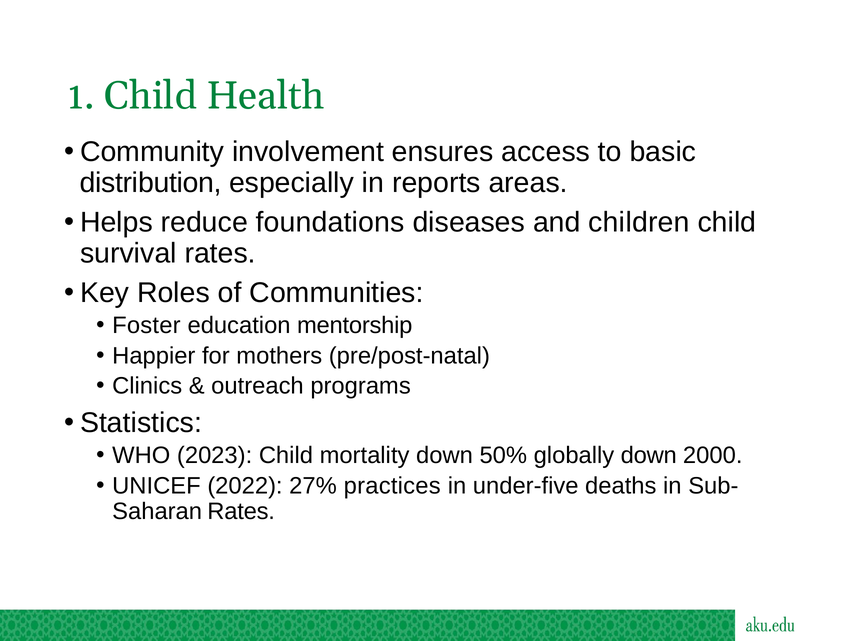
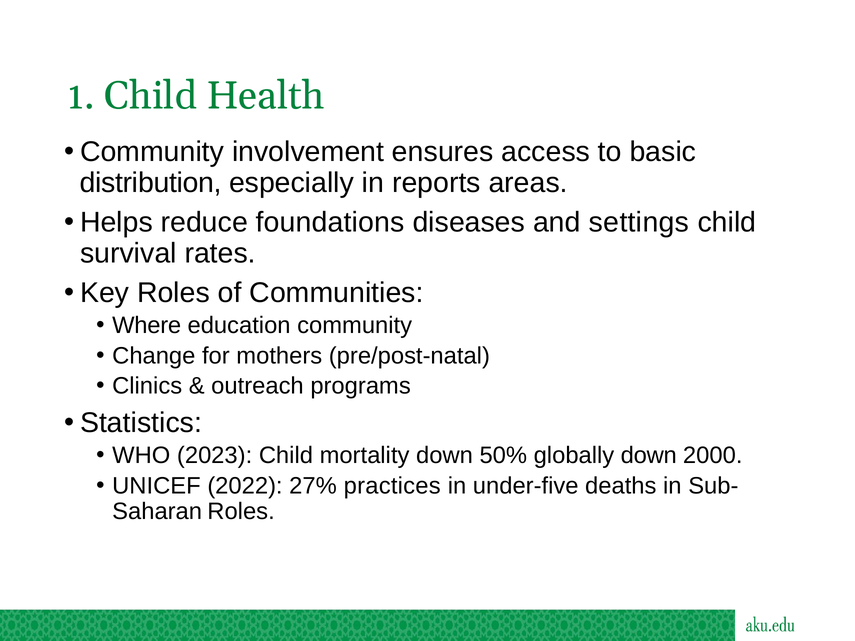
children: children -> settings
Foster: Foster -> Where
education mentorship: mentorship -> community
Happier: Happier -> Change
Rates at (241, 512): Rates -> Roles
